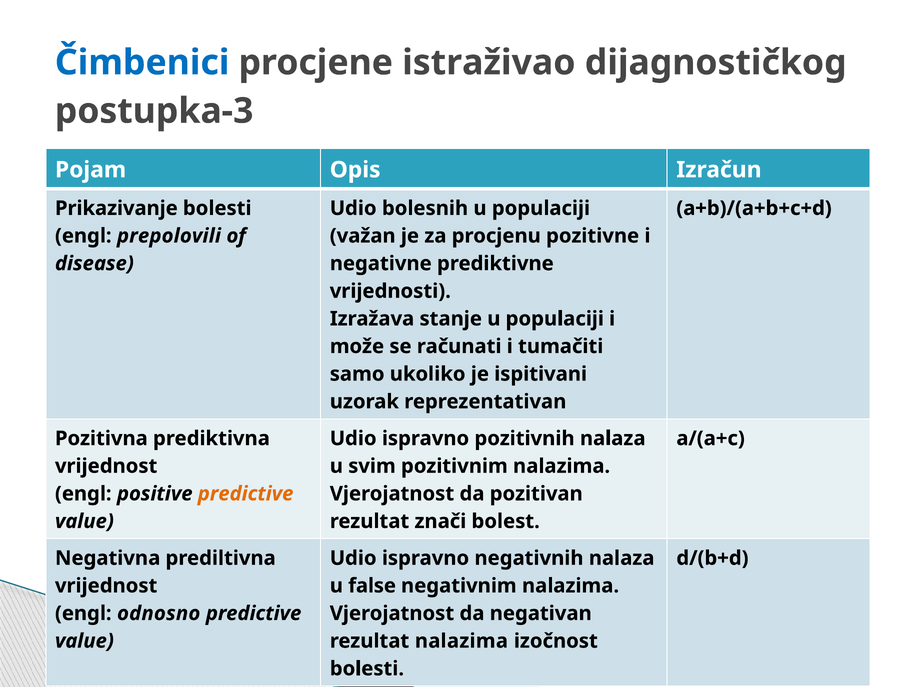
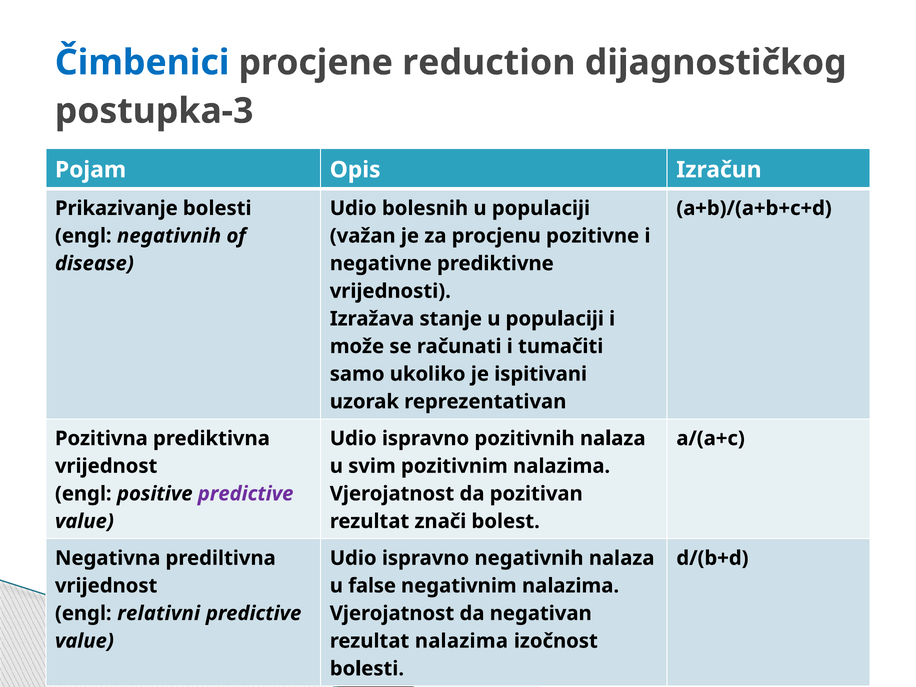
istraživao: istraživao -> reduction
engl prepolovili: prepolovili -> negativnih
predictive at (246, 494) colour: orange -> purple
odnosno: odnosno -> relativni
